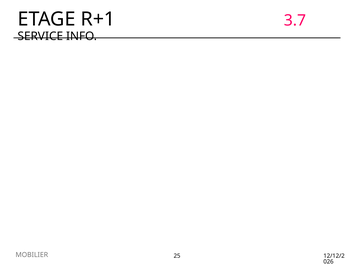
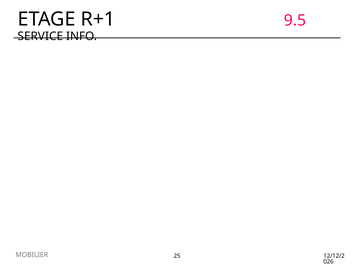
3.7: 3.7 -> 9.5
